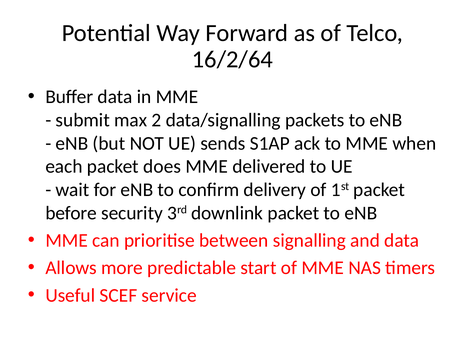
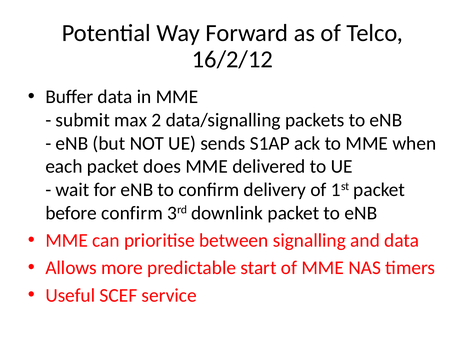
16/2/64: 16/2/64 -> 16/2/12
before security: security -> confirm
